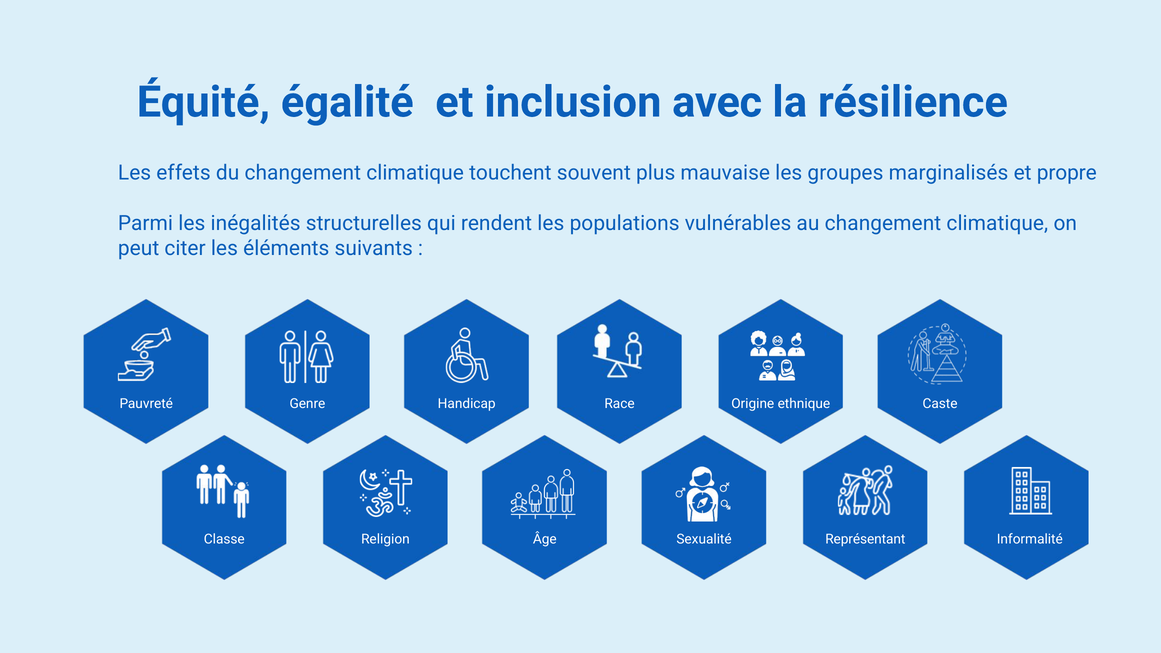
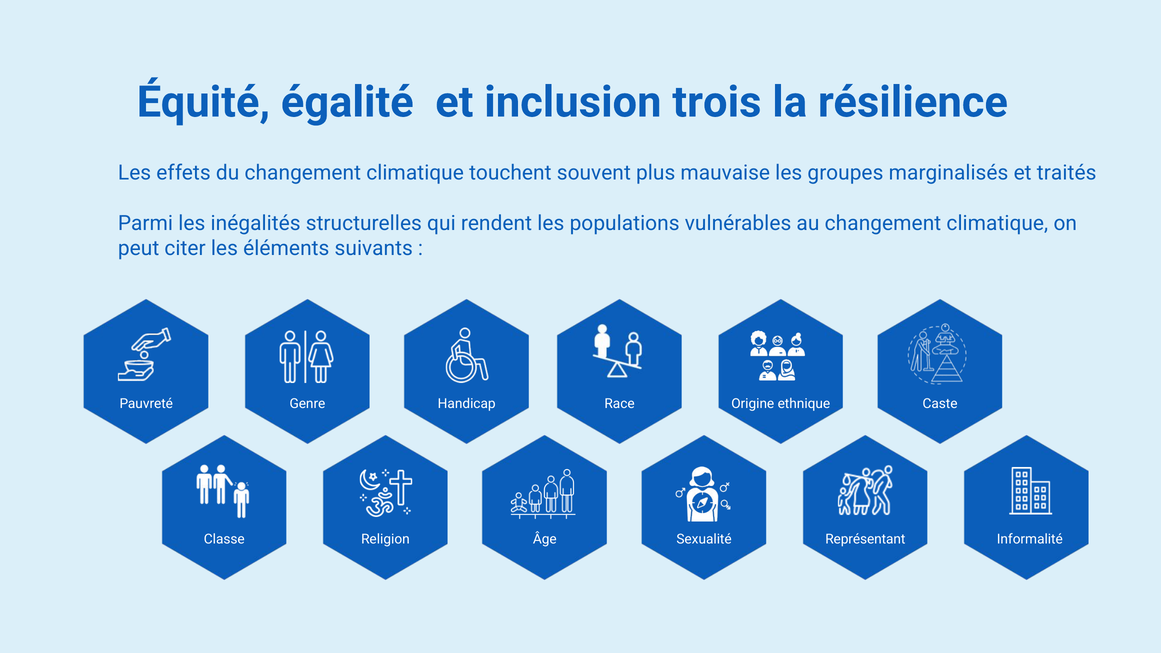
avec: avec -> trois
propre: propre -> traités
